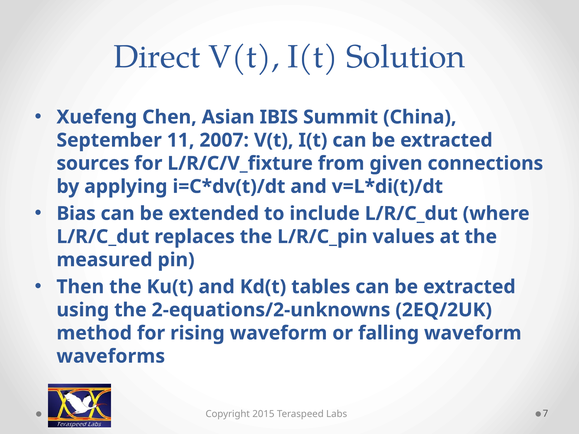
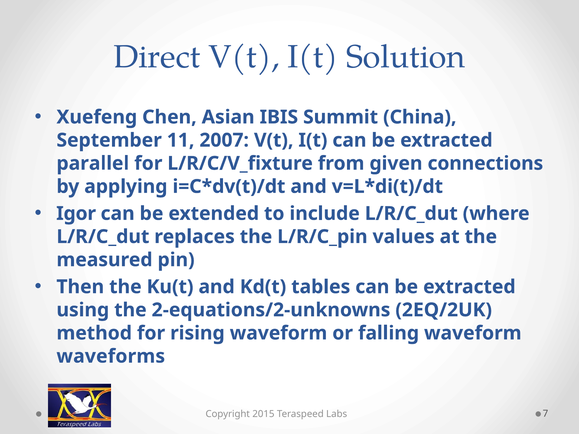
sources: sources -> parallel
Bias: Bias -> Igor
